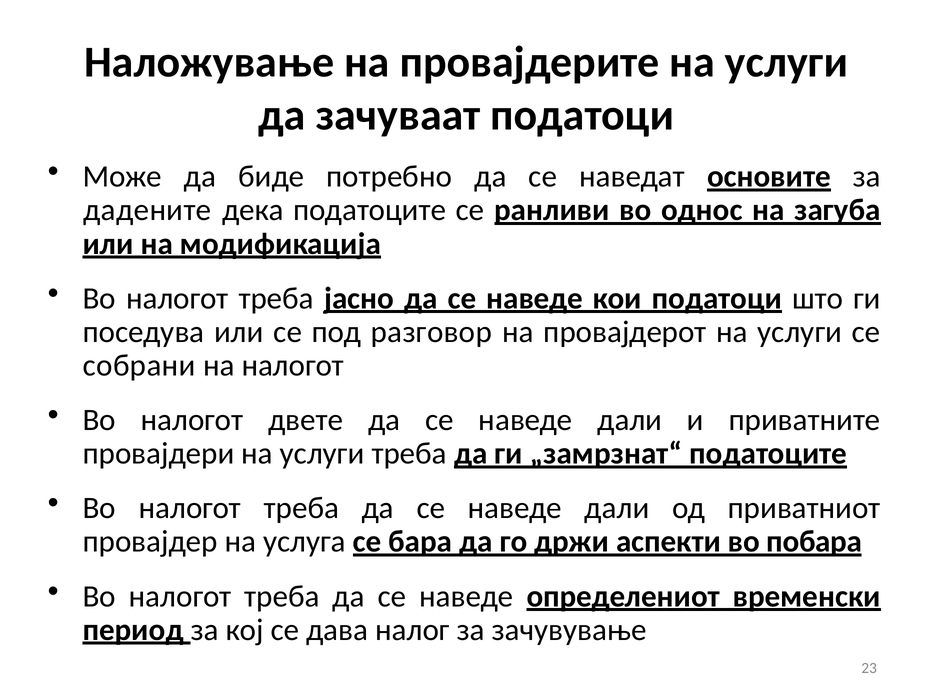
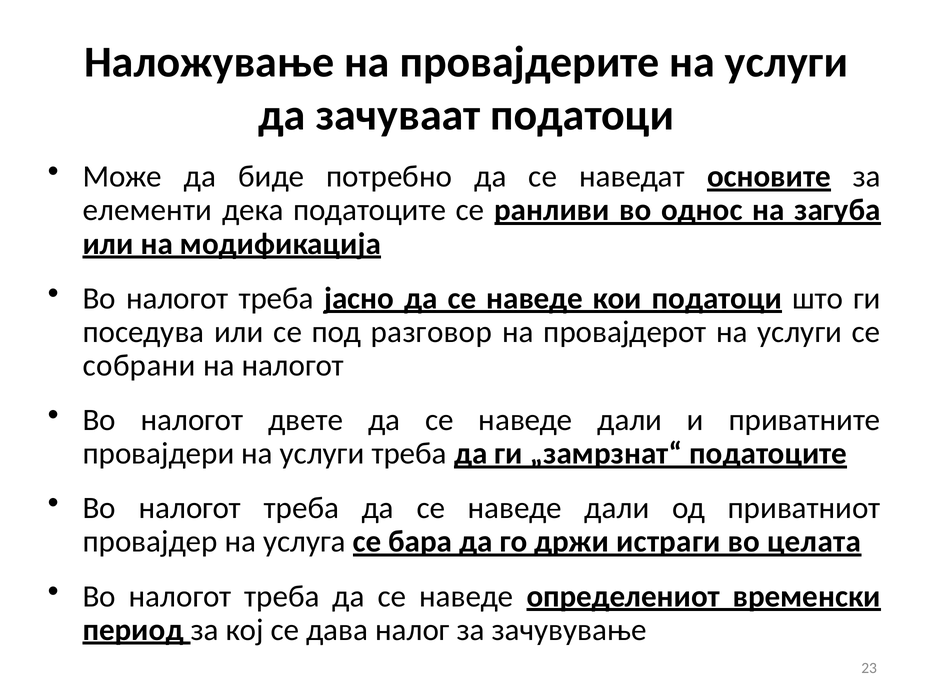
дадените: дадените -> елементи
аспекти: аспекти -> истраги
побара: побара -> целата
